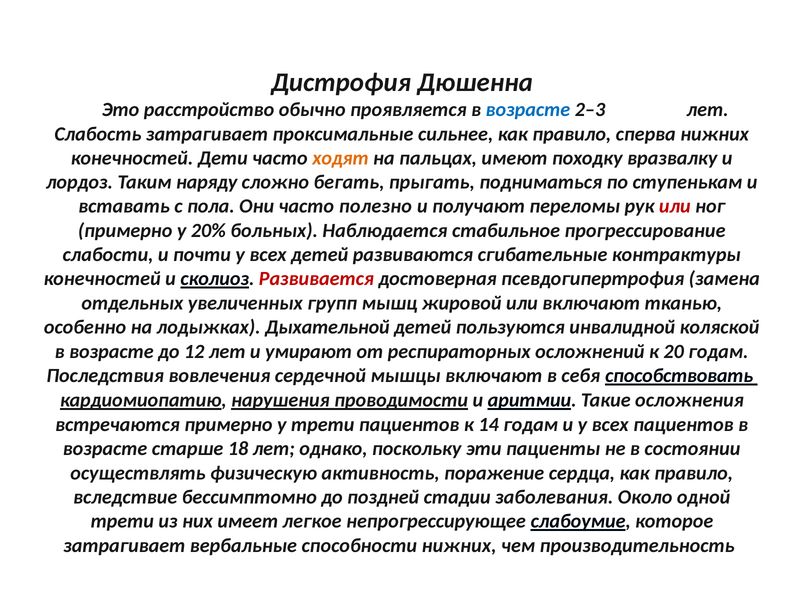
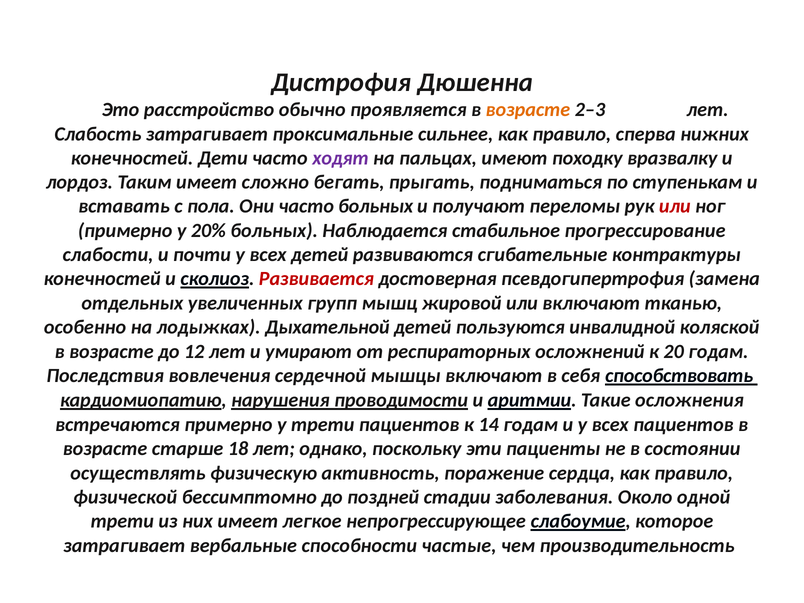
возрасте at (528, 110) colour: blue -> orange
ходят colour: orange -> purple
Таким наряду: наряду -> имеет
часто полезно: полезно -> больных
вследствие: вследствие -> физической
способности нижних: нижних -> частые
